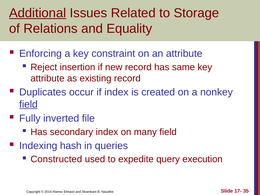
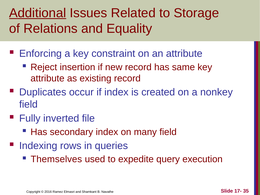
field at (28, 104) underline: present -> none
hash: hash -> rows
Constructed: Constructed -> Themselves
